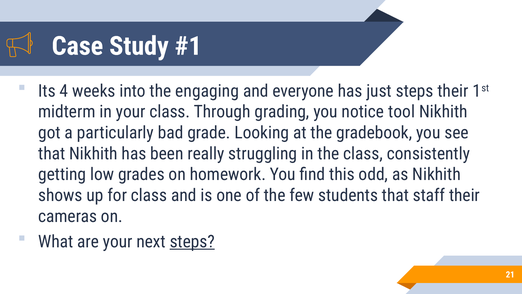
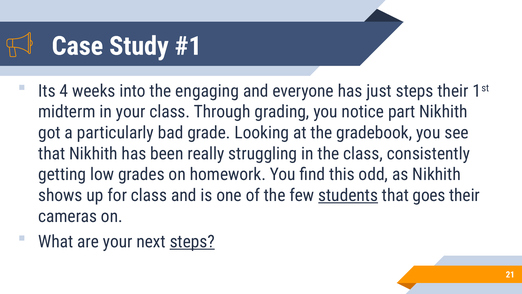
tool: tool -> part
students underline: none -> present
staff: staff -> goes
